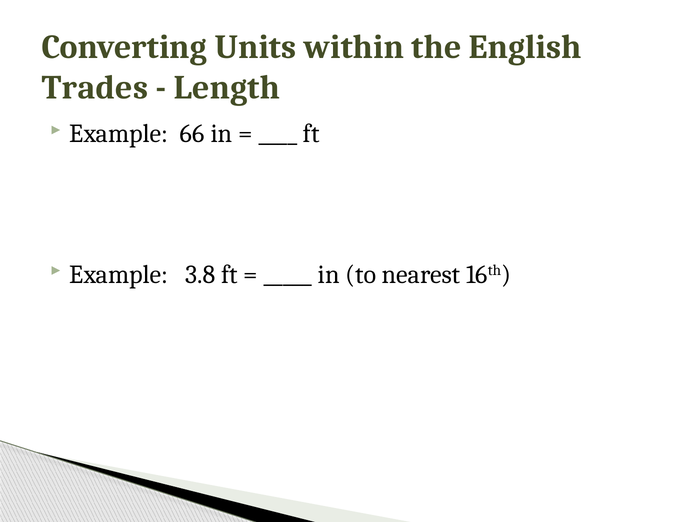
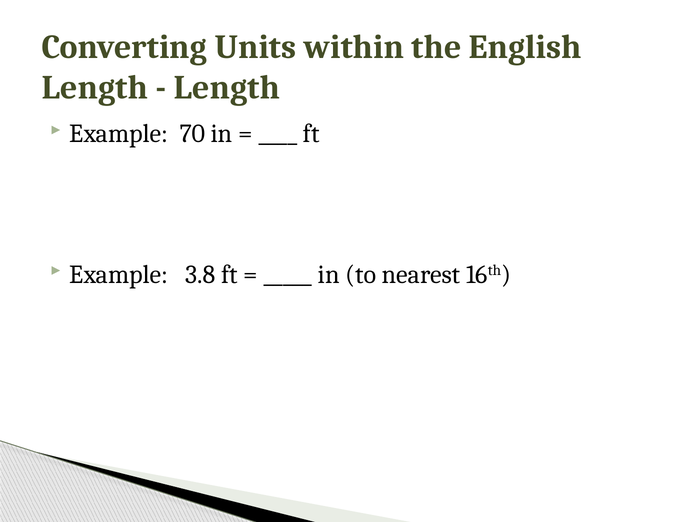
Trades at (95, 88): Trades -> Length
66: 66 -> 70
